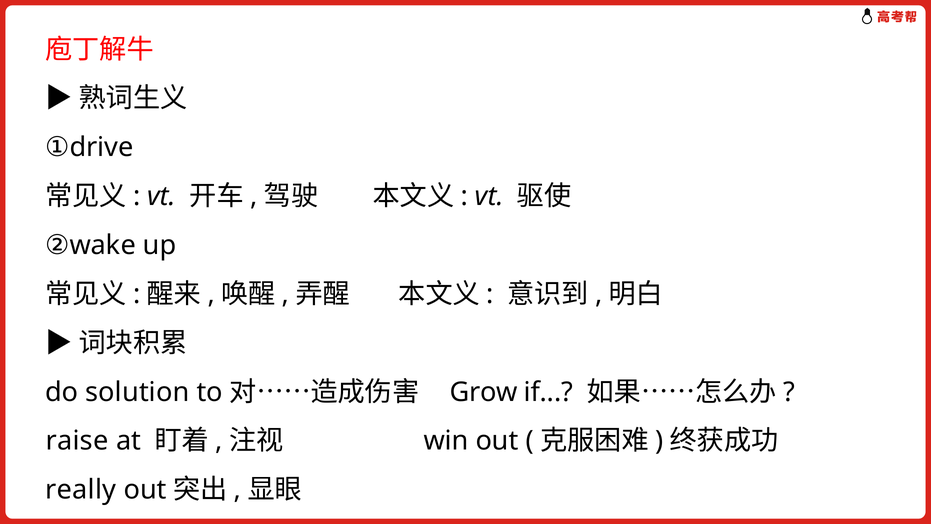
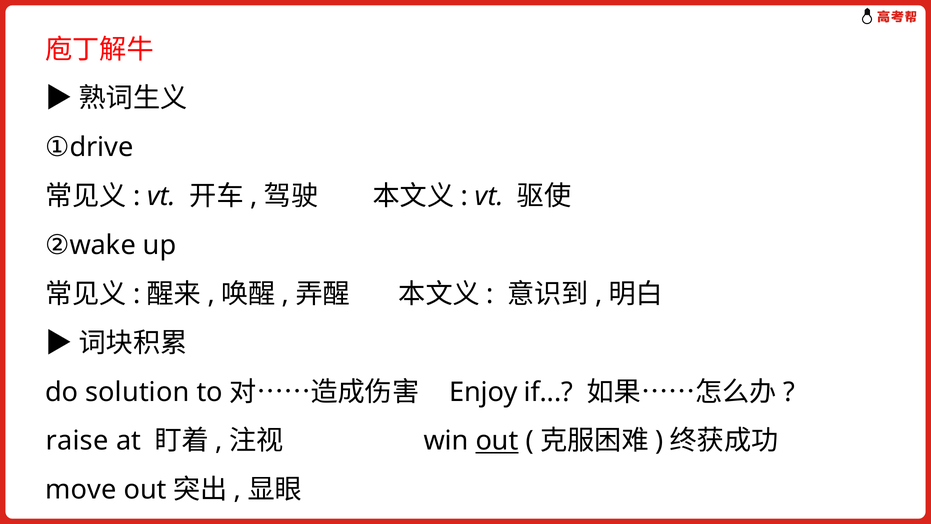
Grow: Grow -> Enjoy
out at (497, 441) underline: none -> present
really: really -> move
